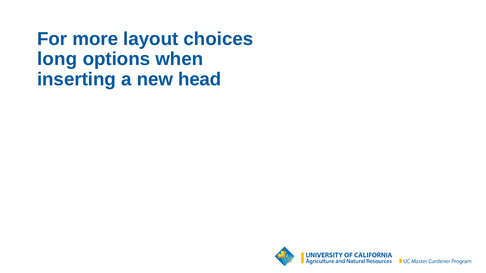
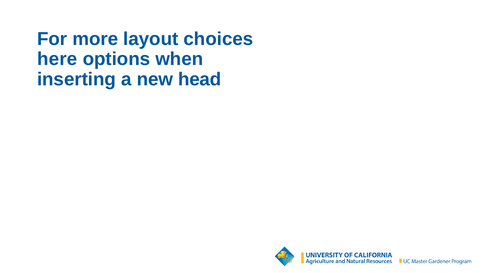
long: long -> here
